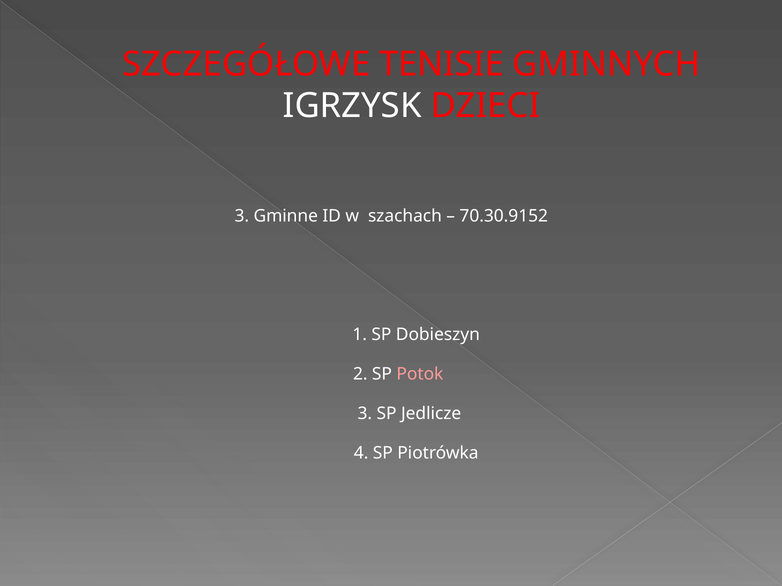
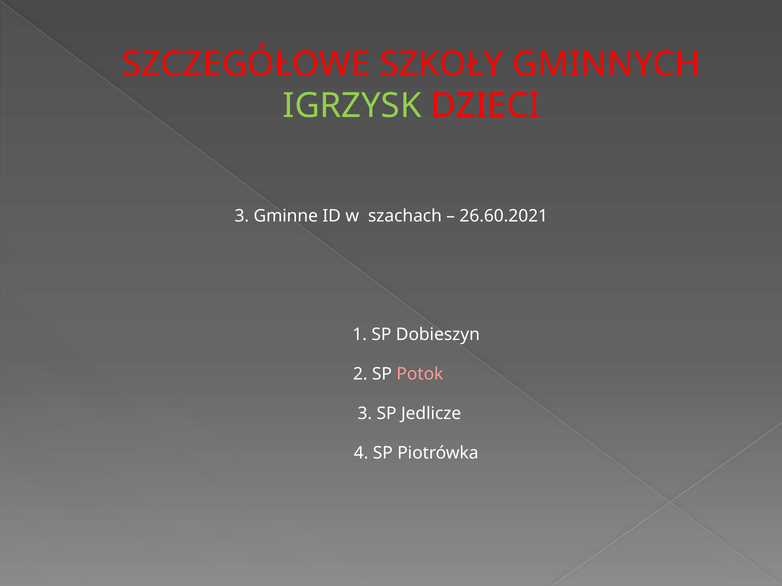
TENISIE: TENISIE -> SZKOŁY
IGRZYSK colour: white -> light green
70.30.9152: 70.30.9152 -> 26.60.2021
